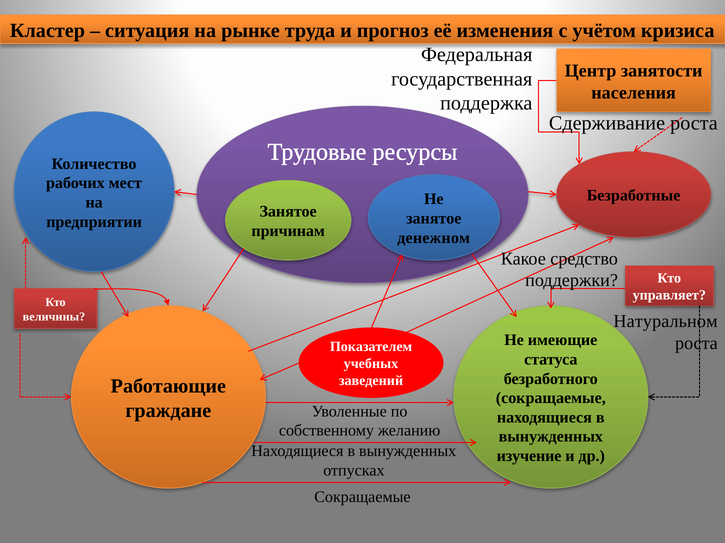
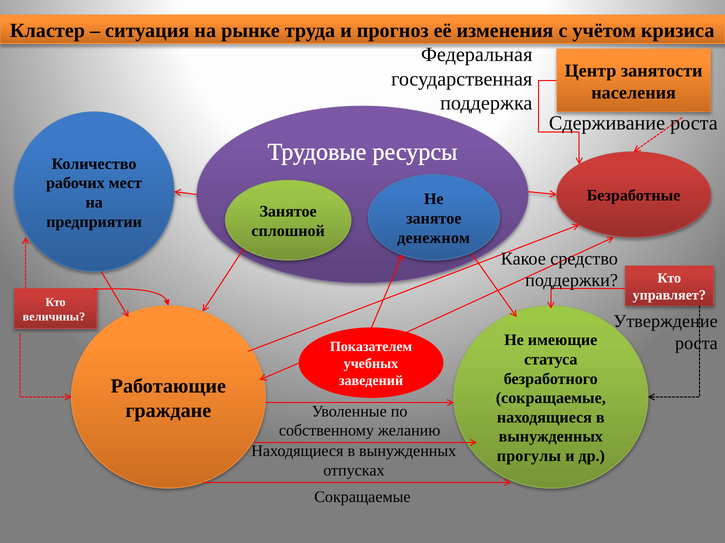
причинам: причинам -> сплошной
Натуральном: Натуральном -> Утверждение
изучение: изучение -> прогулы
